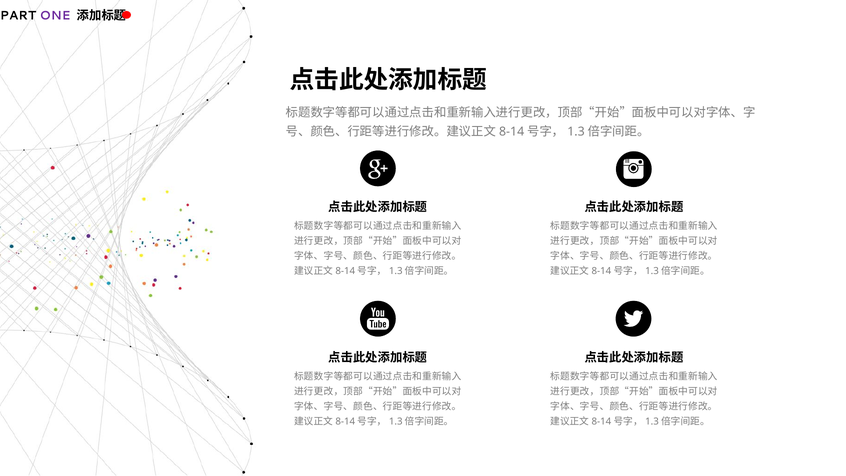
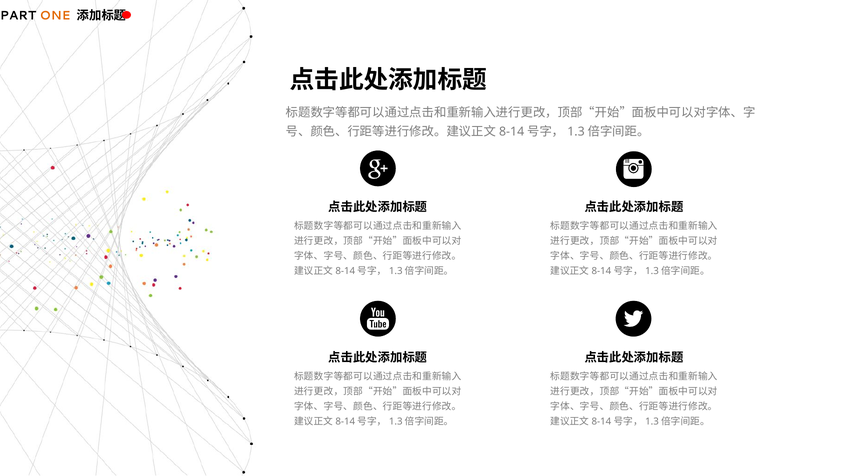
ONE colour: purple -> orange
